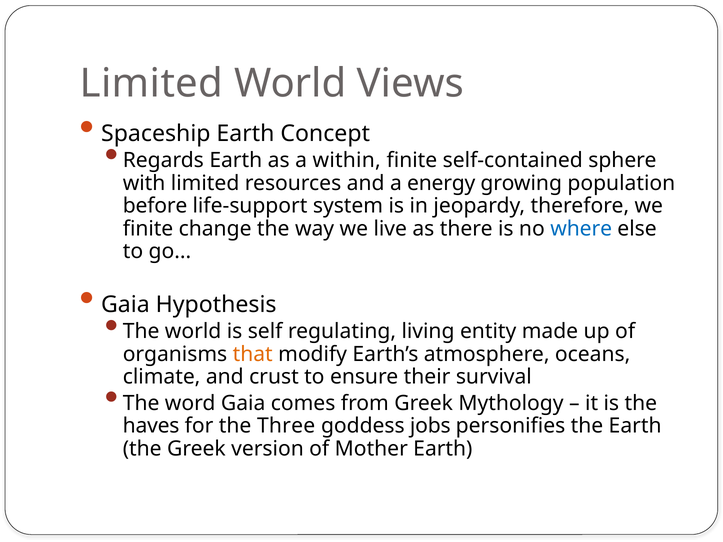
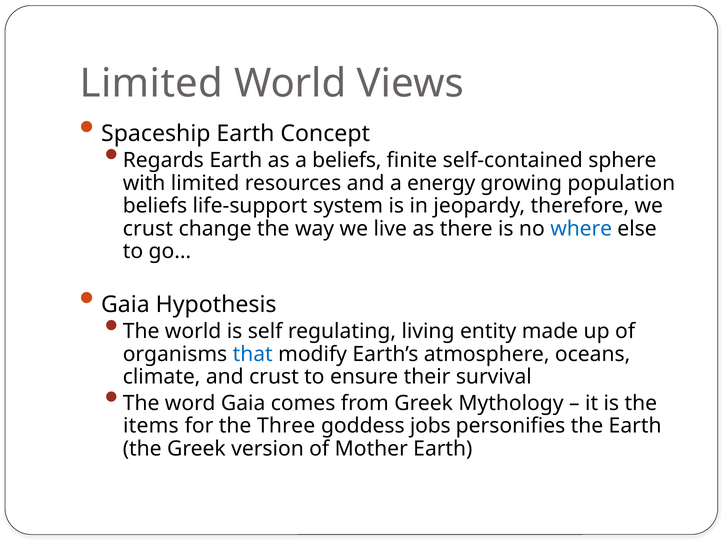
a within: within -> beliefs
before at (155, 206): before -> beliefs
finite at (148, 229): finite -> crust
that colour: orange -> blue
haves: haves -> items
